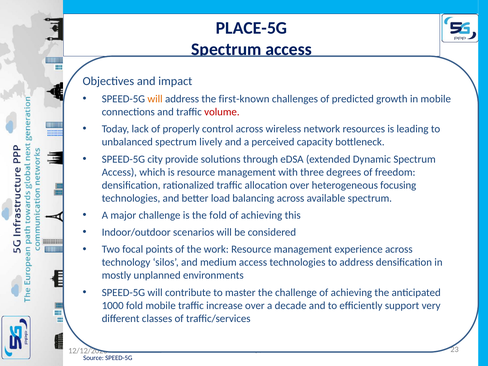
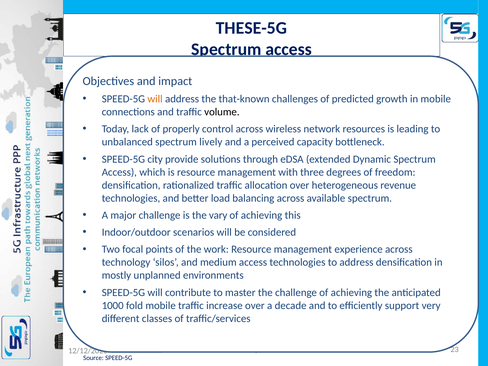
PLACE-5G: PLACE-5G -> THESE-5G
first-known: first-known -> that-known
volume colour: red -> black
focusing: focusing -> revenue
fold at (218, 215): fold -> vary
